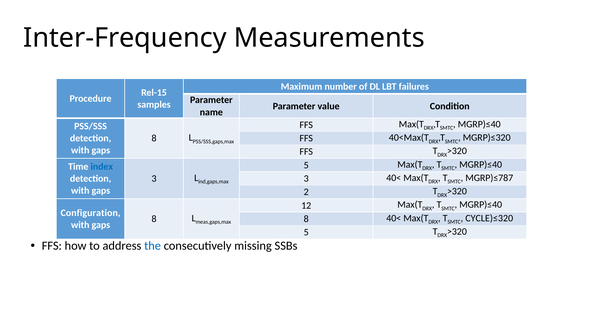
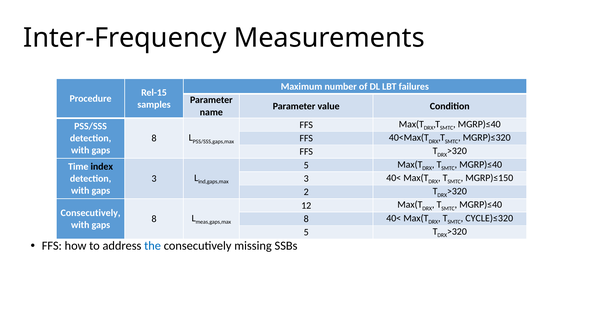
index colour: blue -> black
MGRP)≤787: MGRP)≤787 -> MGRP)≤150
Configuration at (91, 213): Configuration -> Consecutively
